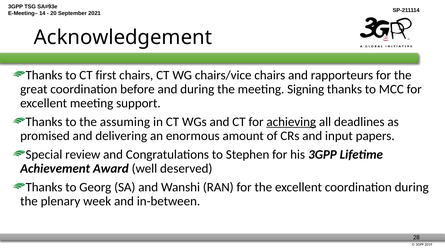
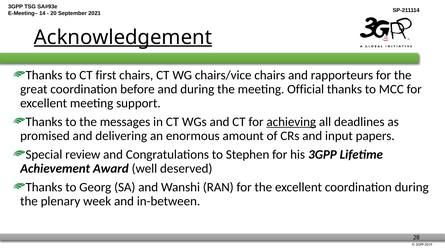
Acknowledgement underline: none -> present
Signing: Signing -> Official
assuming: assuming -> messages
